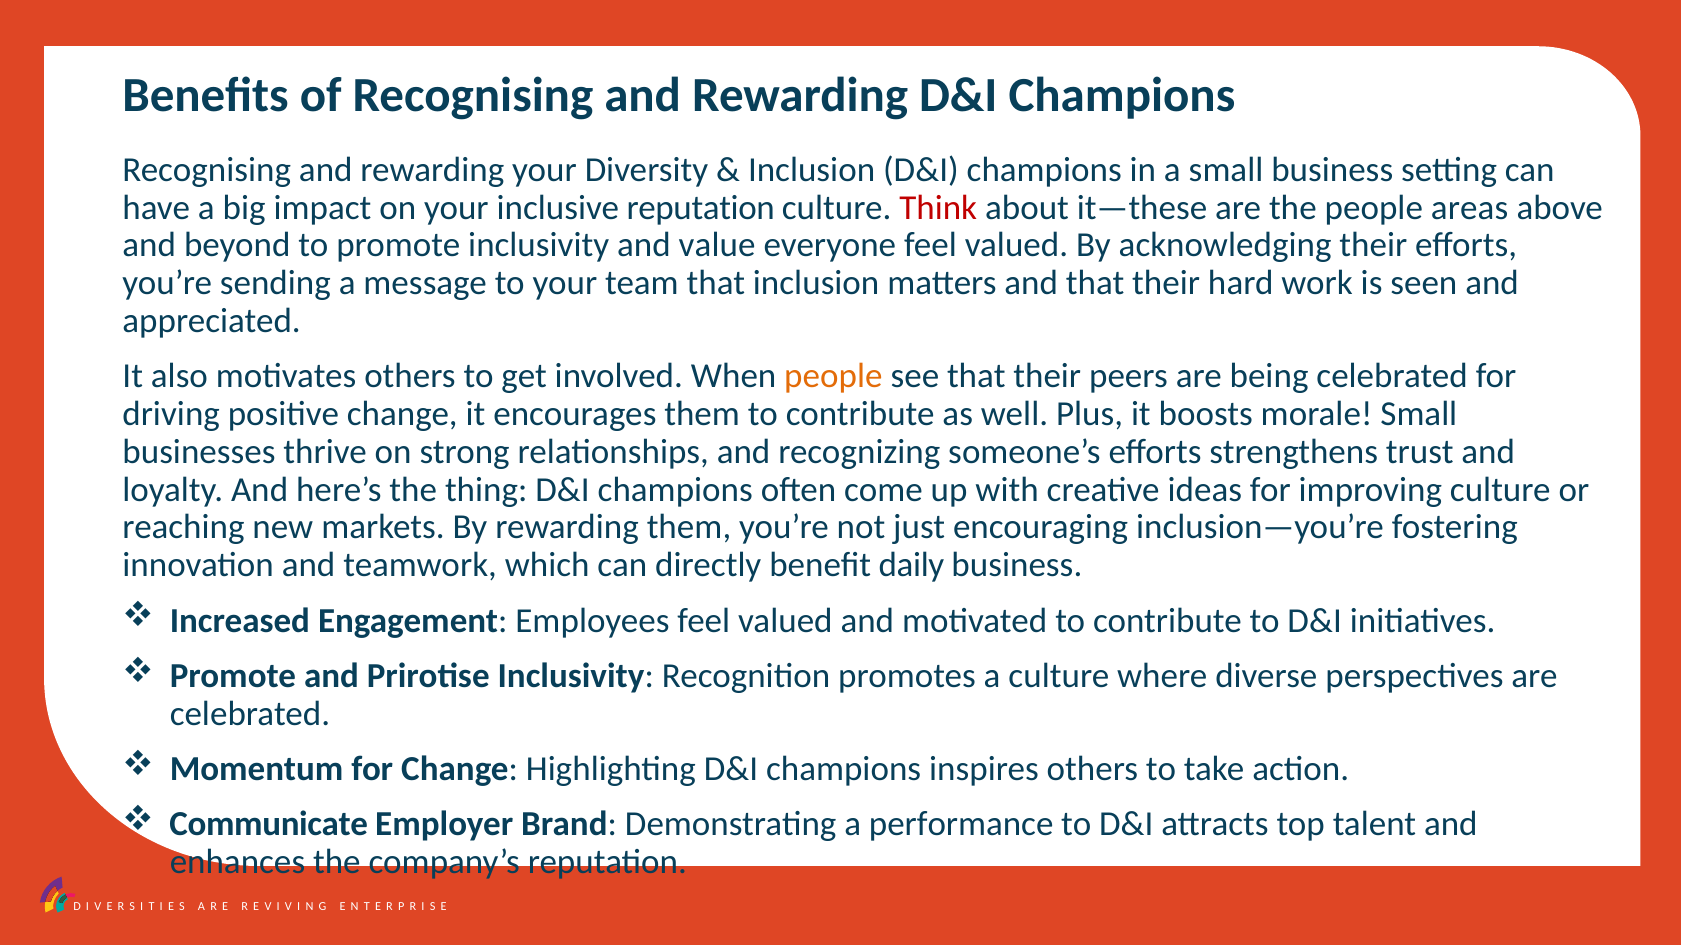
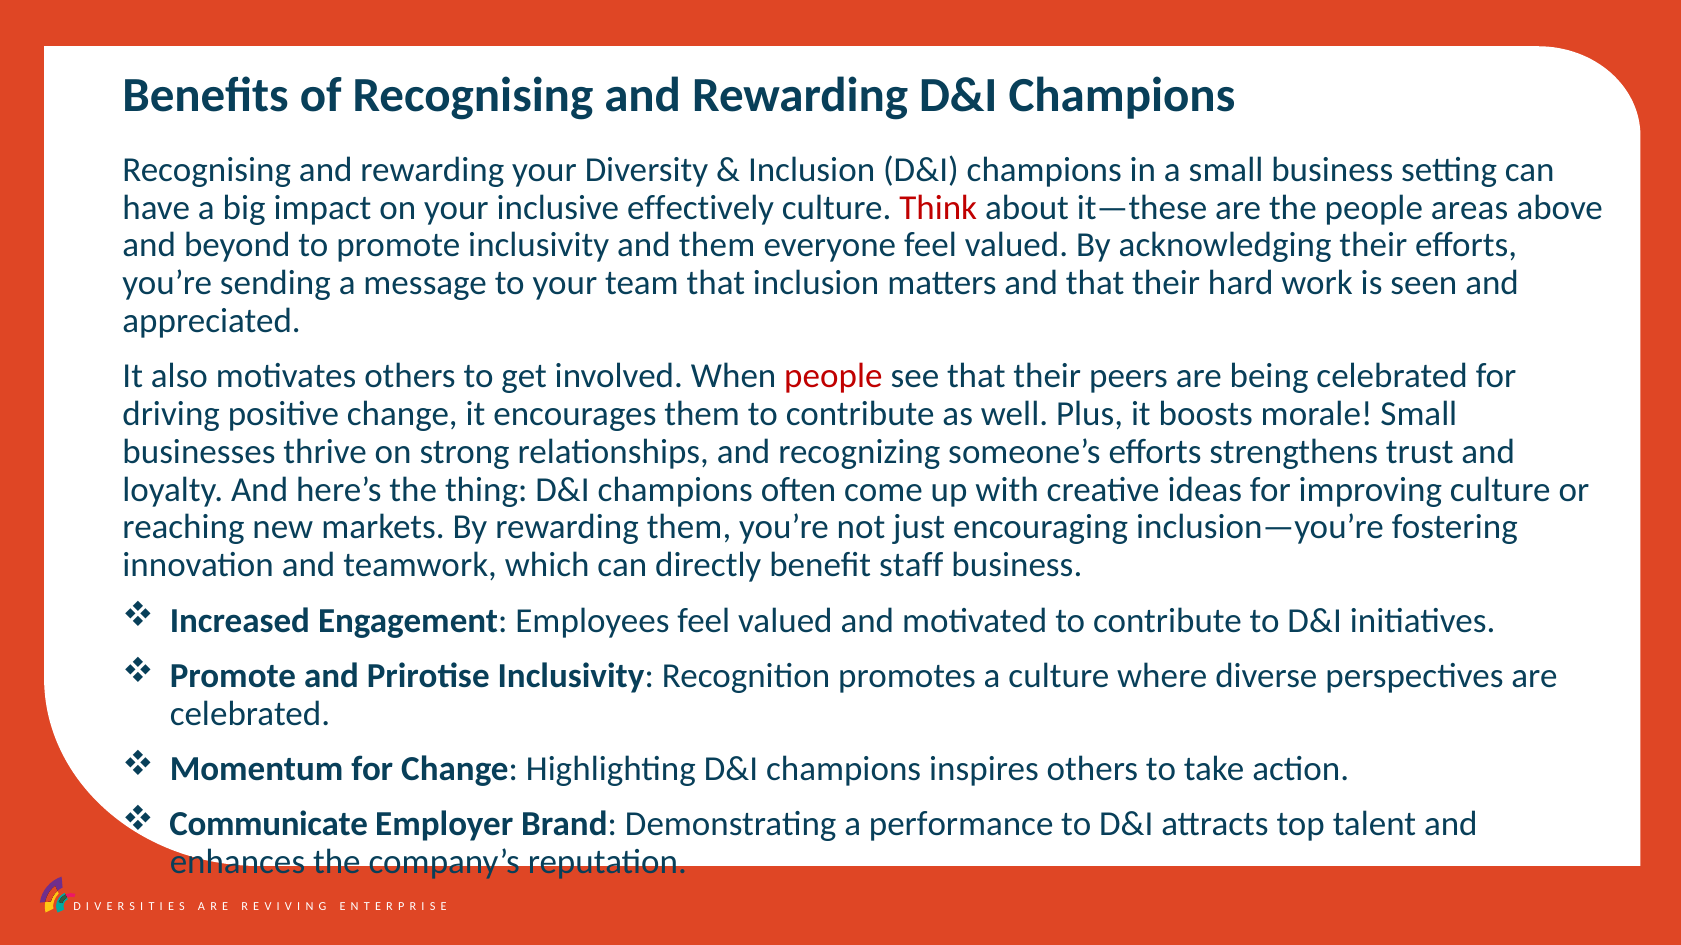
inclusive reputation: reputation -> effectively
and value: value -> them
people at (833, 376) colour: orange -> red
daily: daily -> staff
